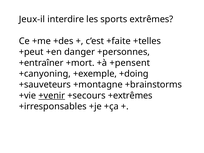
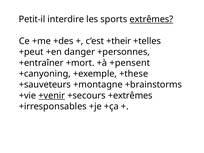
Jeux-il: Jeux-il -> Petit-il
extrêmes underline: none -> present
+faite: +faite -> +their
+doing: +doing -> +these
